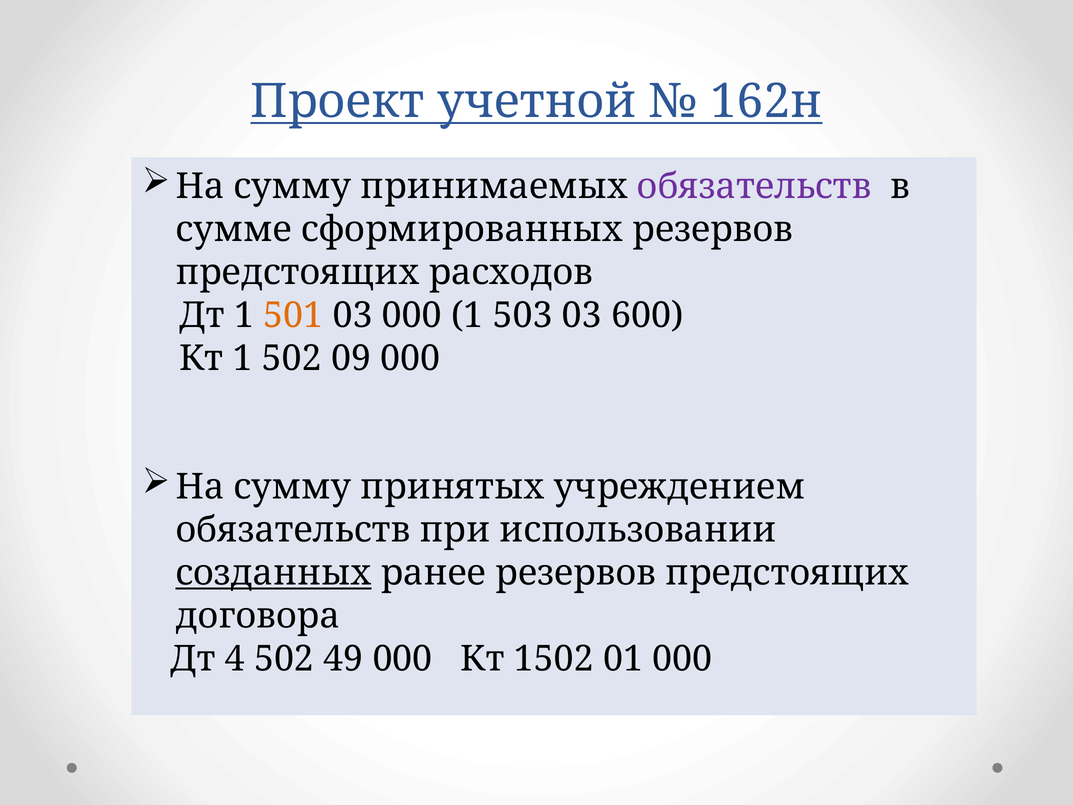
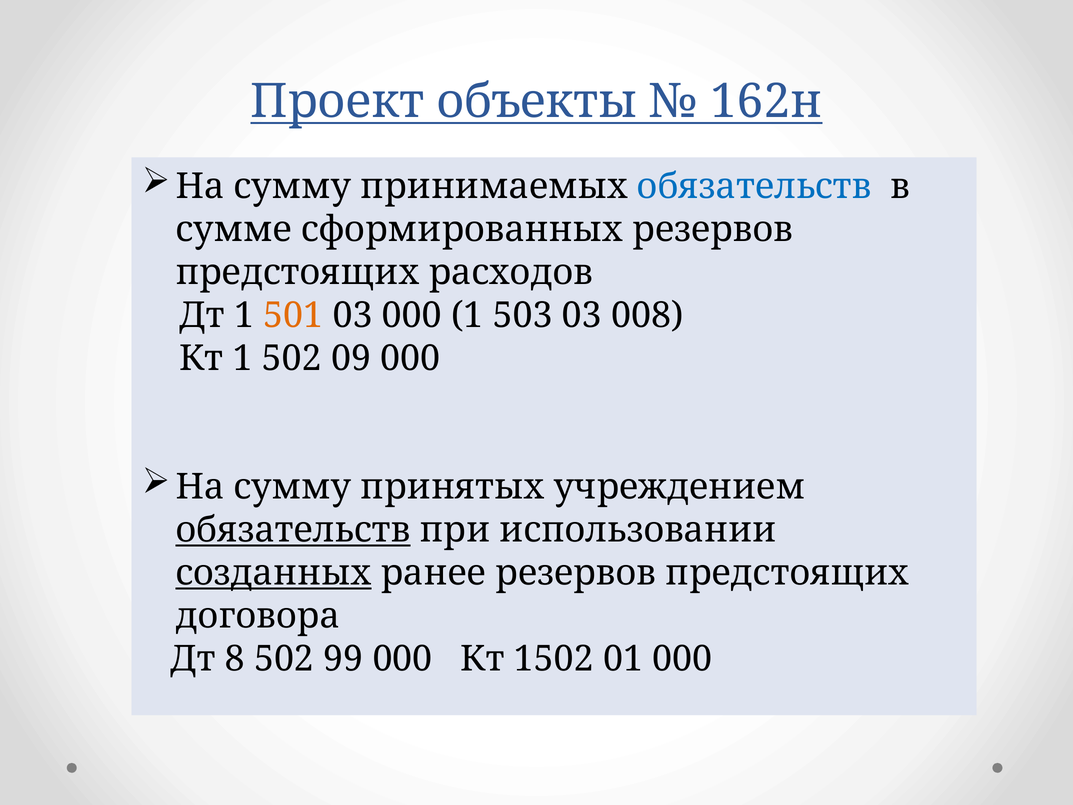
учетной: учетной -> объекты
обязательств at (754, 187) colour: purple -> blue
600: 600 -> 008
обязательств at (293, 530) underline: none -> present
4: 4 -> 8
49: 49 -> 99
